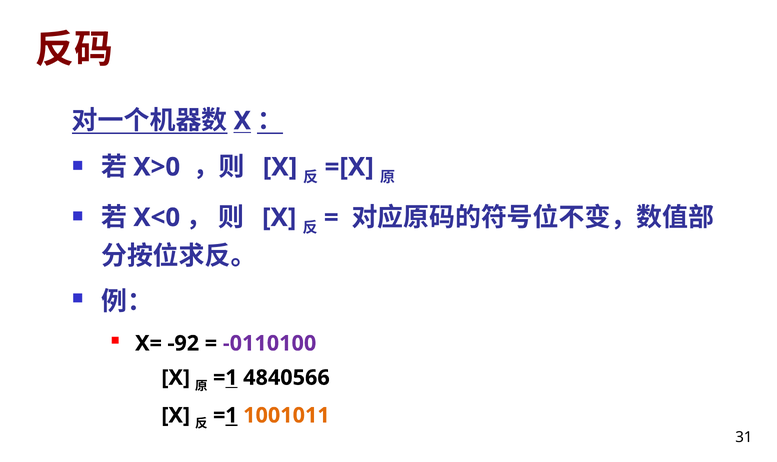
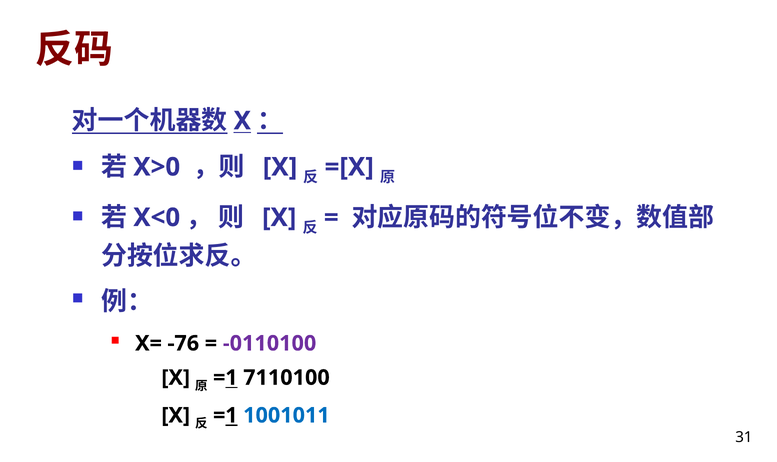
-92: -92 -> -76
4840566: 4840566 -> 7110100
1001011 colour: orange -> blue
